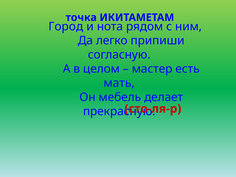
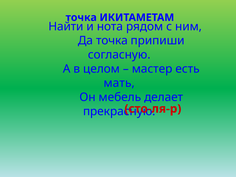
Город: Город -> Найти
Да легко: легко -> точка
